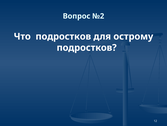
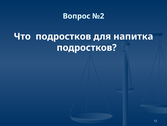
острому: острому -> напитка
